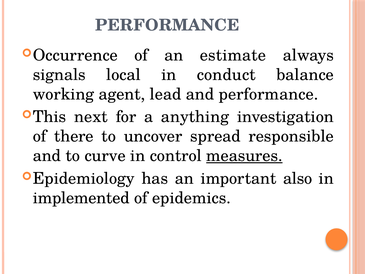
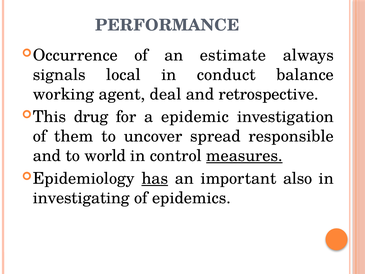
lead: lead -> deal
and performance: performance -> retrospective
next: next -> drug
anything: anything -> epidemic
there: there -> them
curve: curve -> world
has underline: none -> present
implemented: implemented -> investigating
